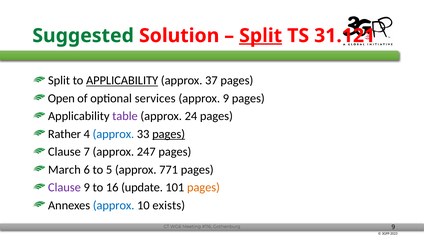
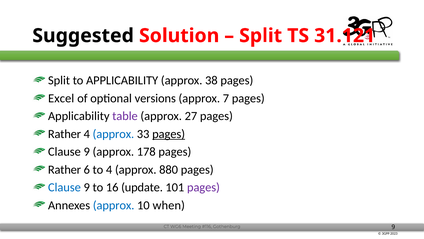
Suggested colour: green -> black
Split at (261, 36) underline: present -> none
APPLICABILITY at (122, 80) underline: present -> none
37: 37 -> 38
Open: Open -> Excel
services: services -> versions
approx 9: 9 -> 7
24: 24 -> 27
7 at (87, 151): 7 -> 9
247: 247 -> 178
March at (64, 169): March -> Rather
to 5: 5 -> 4
771: 771 -> 880
Clause at (64, 187) colour: purple -> blue
pages at (203, 187) colour: orange -> purple
exists: exists -> when
